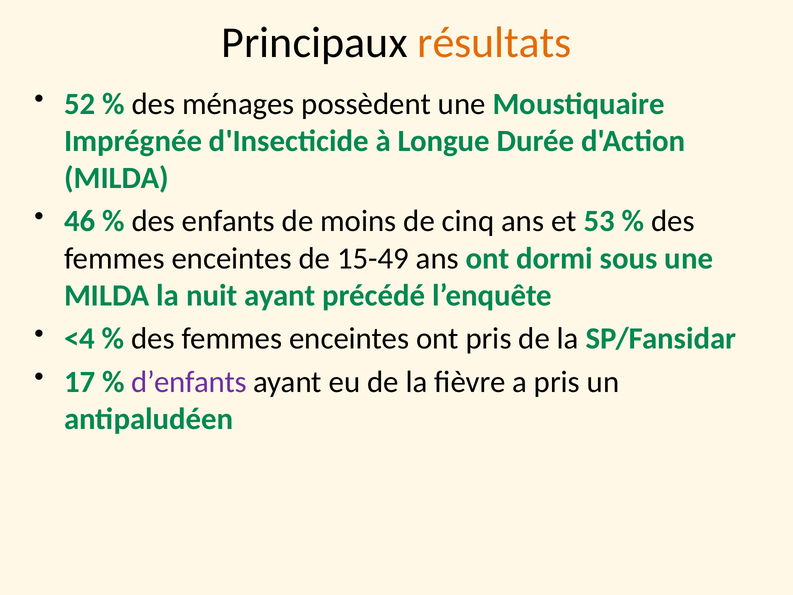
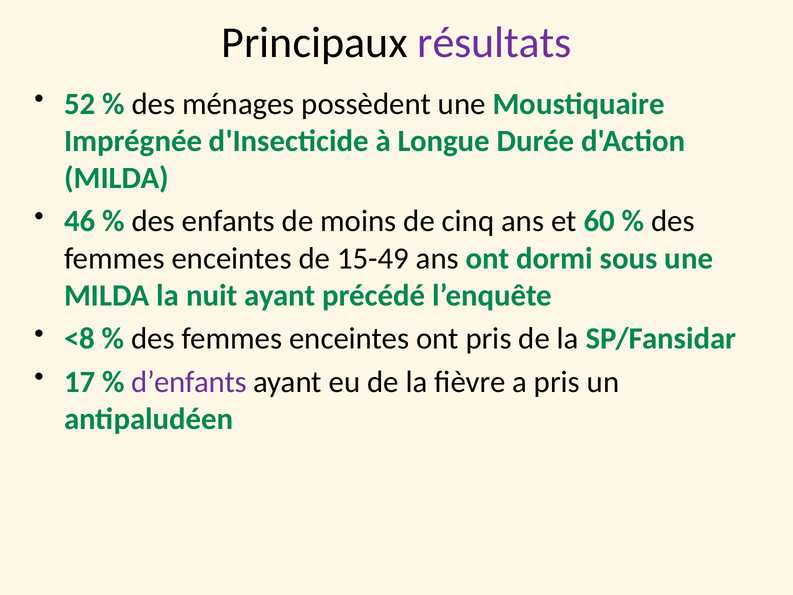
résultats colour: orange -> purple
53: 53 -> 60
<4: <4 -> <8
